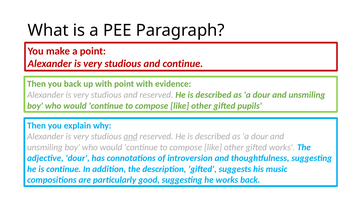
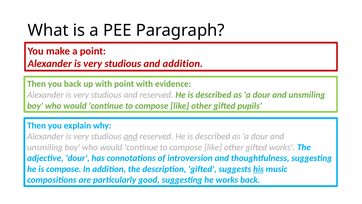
and continue: continue -> addition
is continue: continue -> compose
his underline: none -> present
